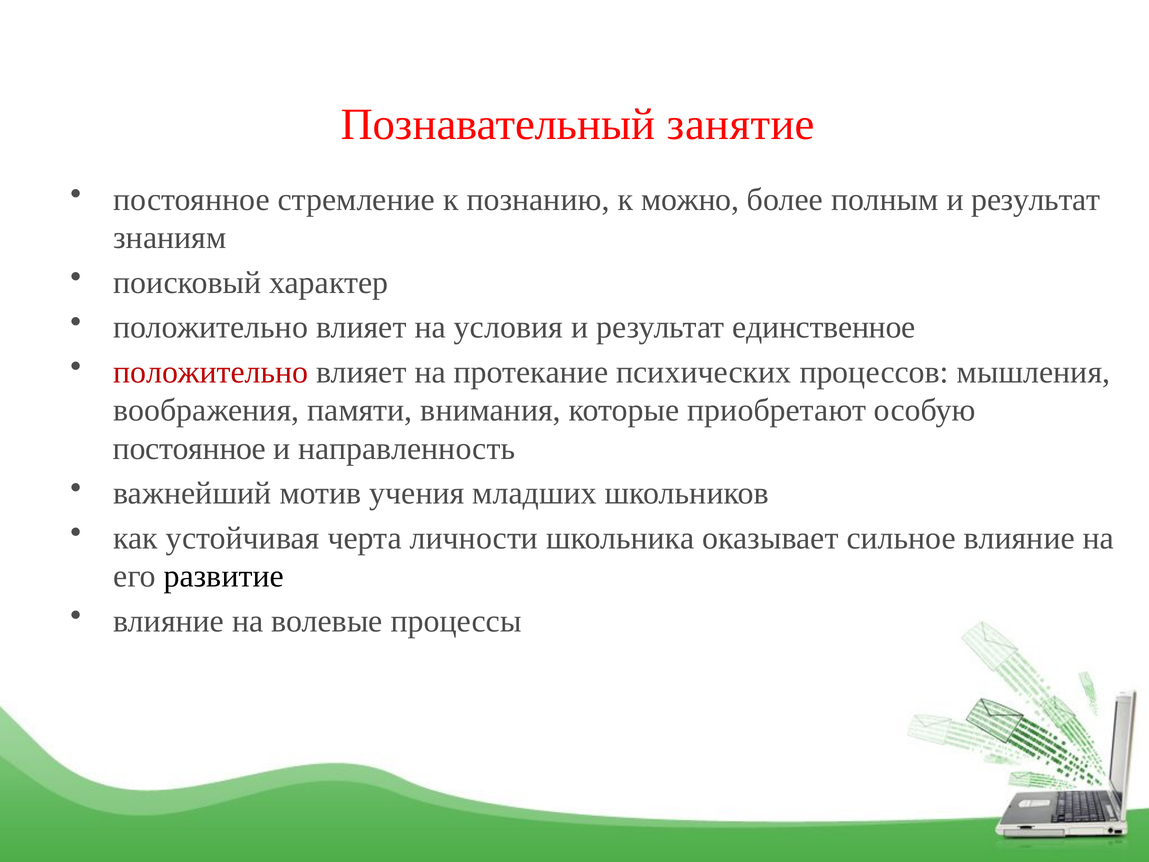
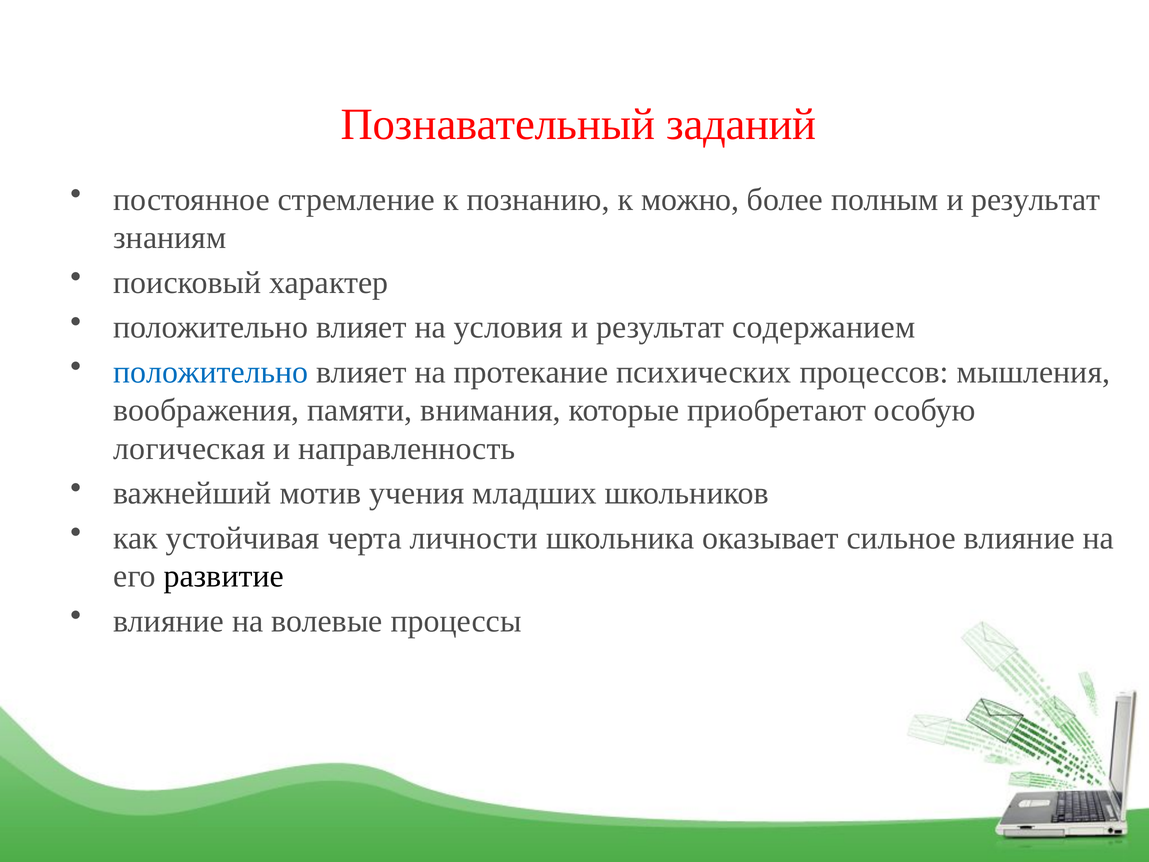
занятие: занятие -> заданий
единственное: единственное -> содержанием
положительно at (211, 372) colour: red -> blue
постоянное at (190, 449): постоянное -> логическая
